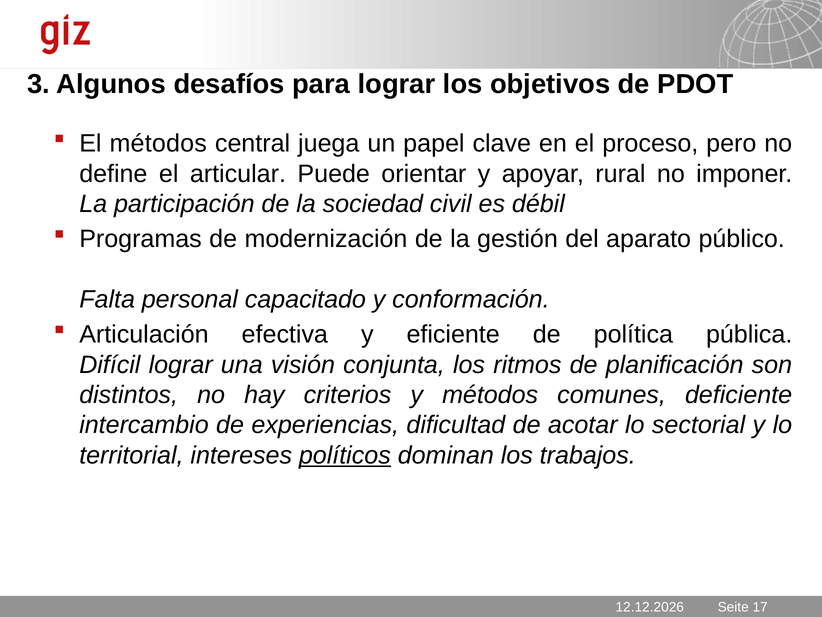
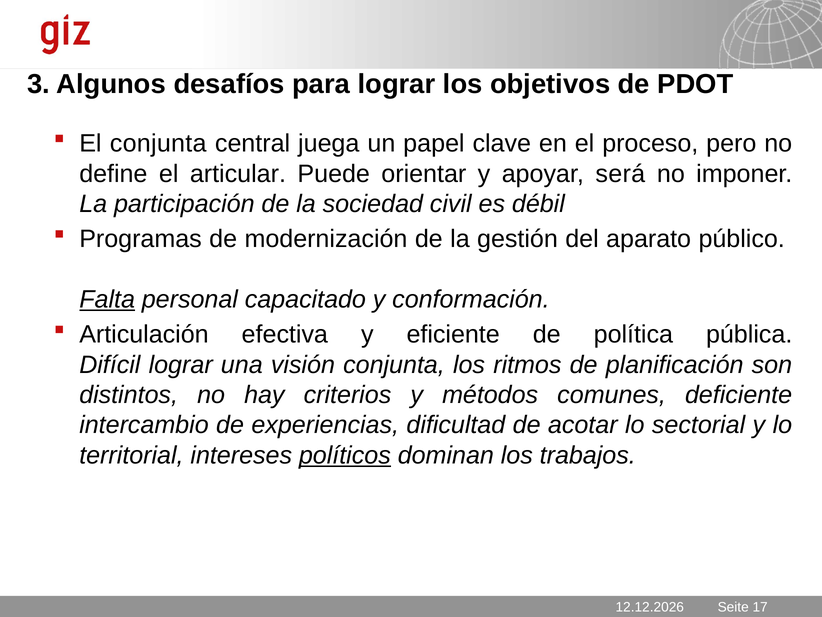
El métodos: métodos -> conjunta
rural: rural -> será
Falta underline: none -> present
